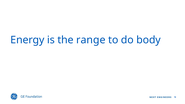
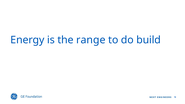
body: body -> build
